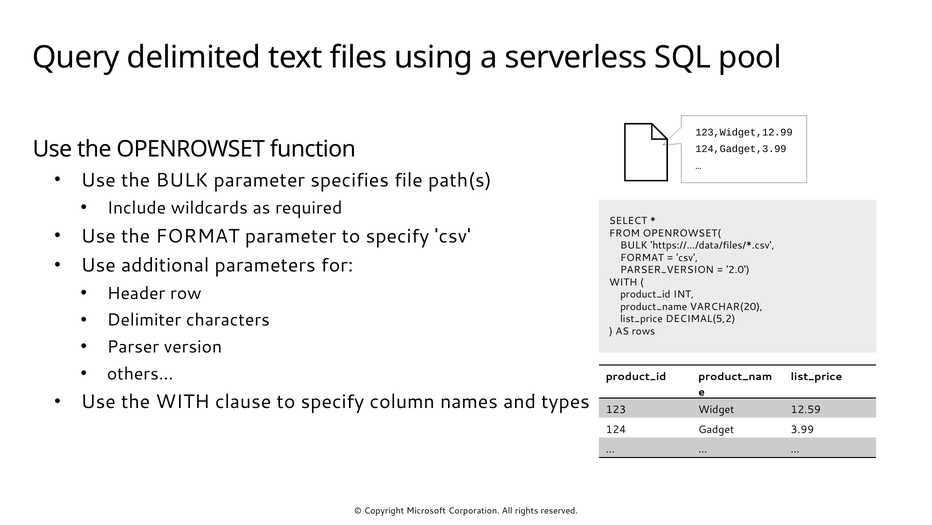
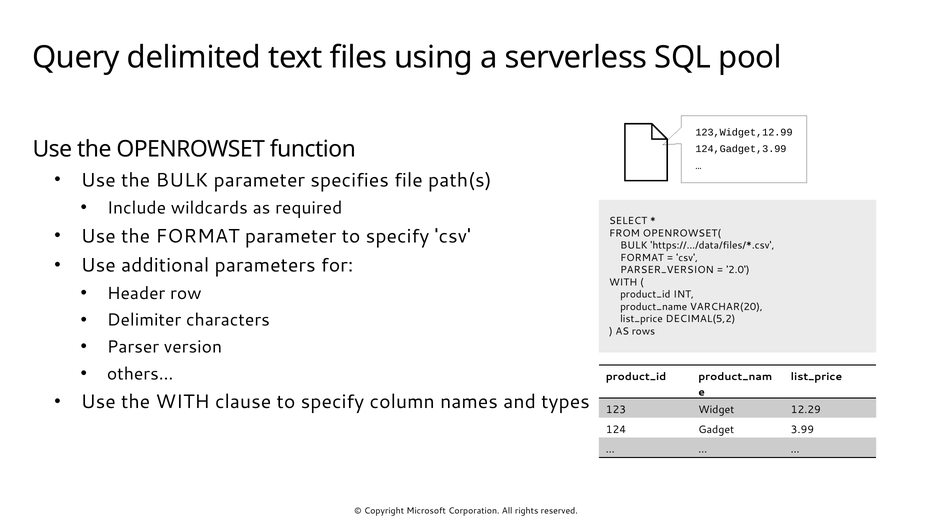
12.59: 12.59 -> 12.29
